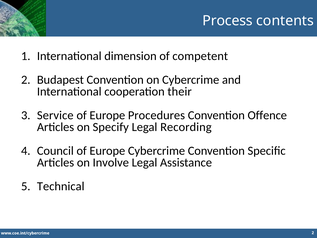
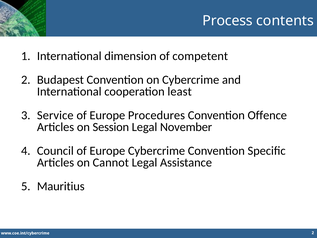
their: their -> least
Specify: Specify -> Session
Recording: Recording -> November
Involve: Involve -> Cannot
Technical: Technical -> Mauritius
